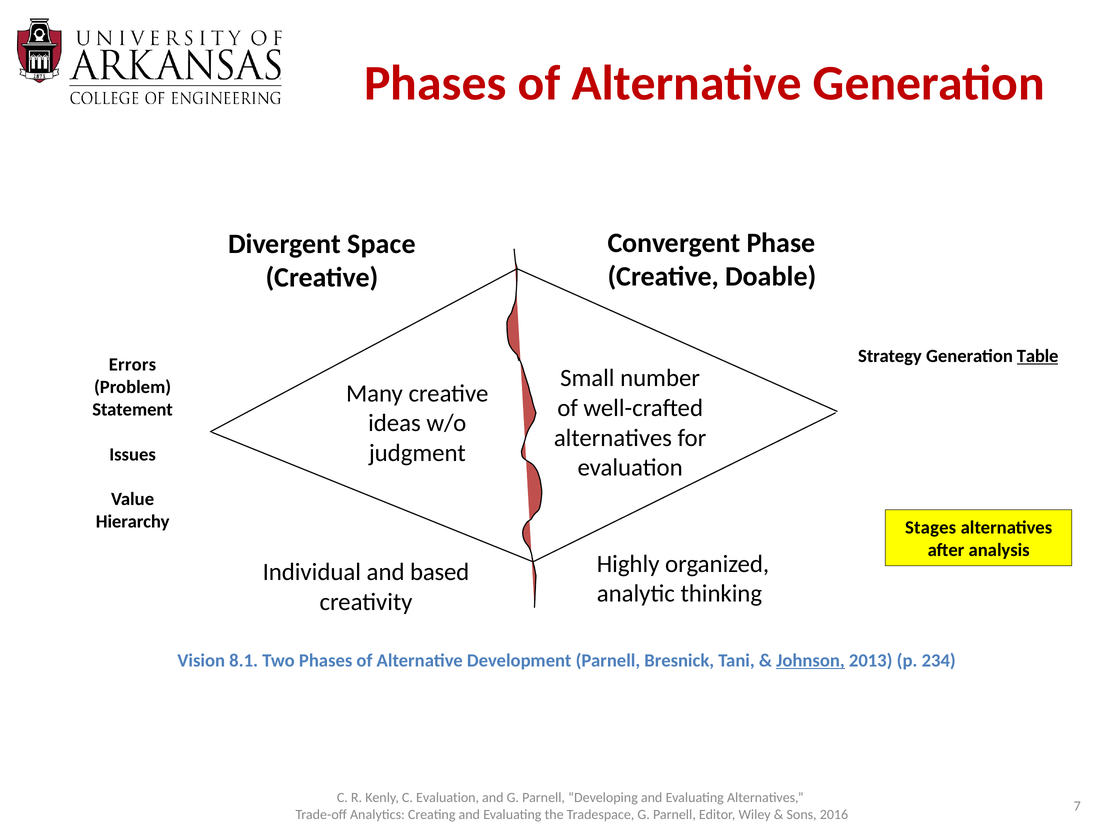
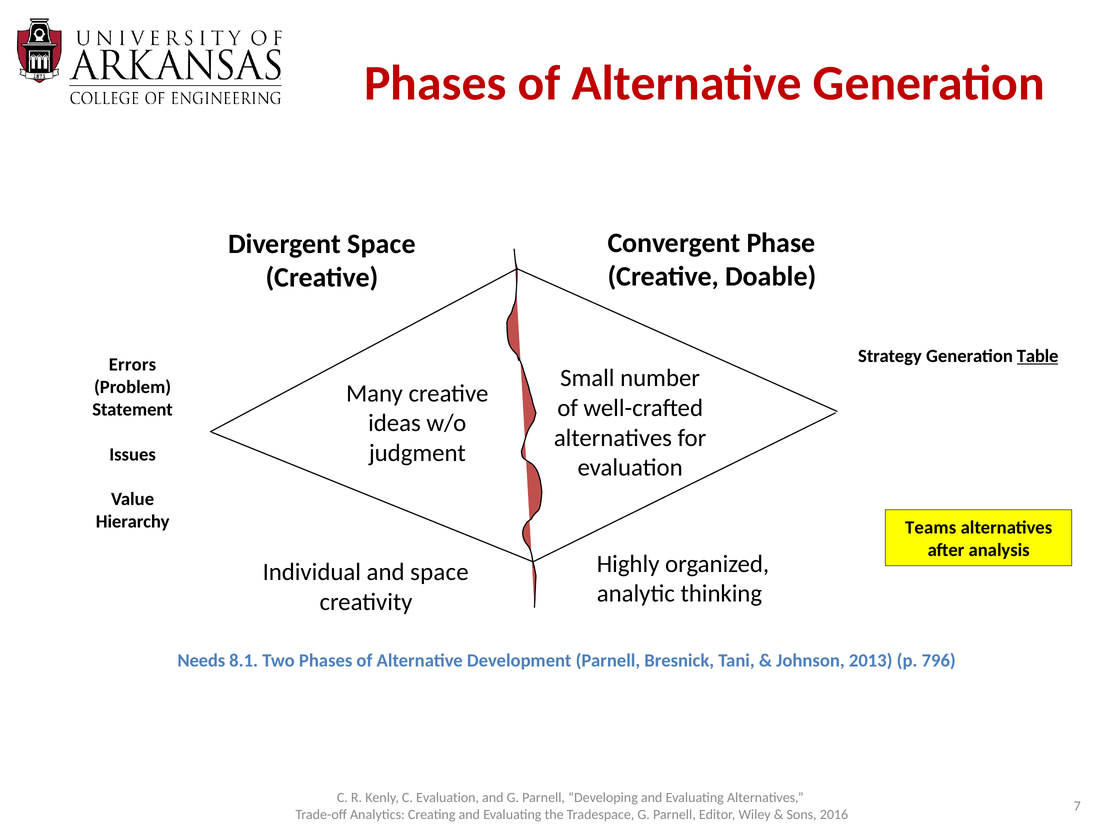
Stages: Stages -> Teams
and based: based -> space
Vision: Vision -> Needs
Johnson underline: present -> none
234: 234 -> 796
